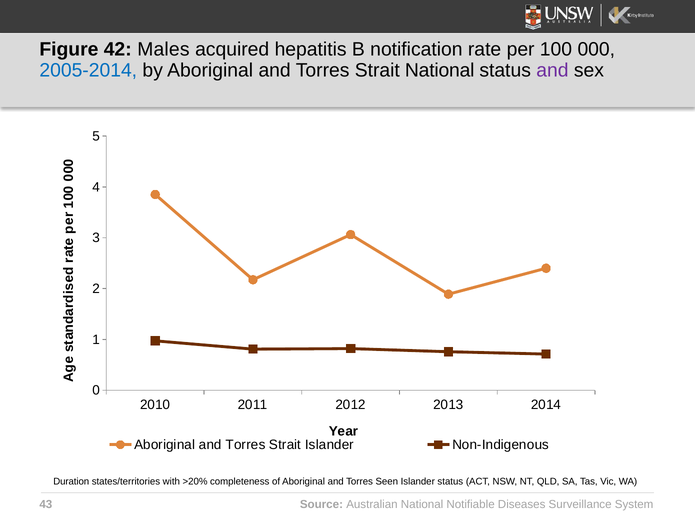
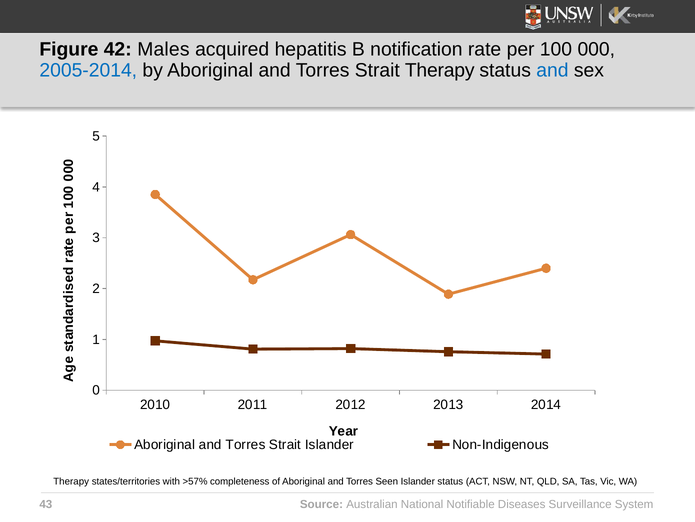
Strait National: National -> Therapy
and at (552, 70) colour: purple -> blue
Duration at (71, 481): Duration -> Therapy
>20%: >20% -> >57%
